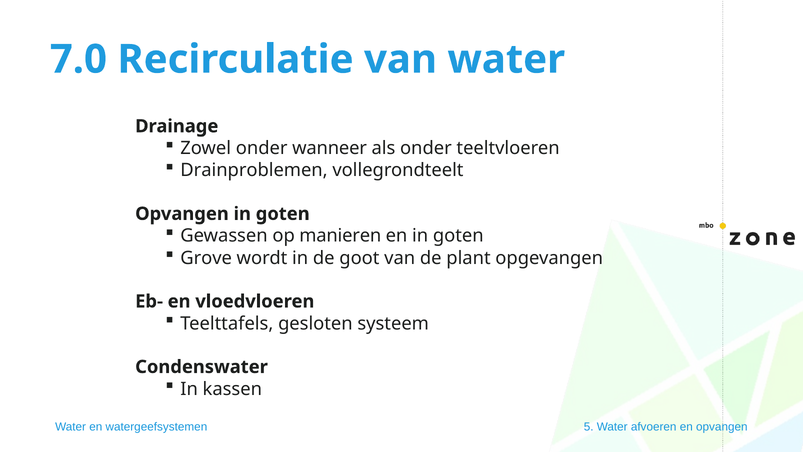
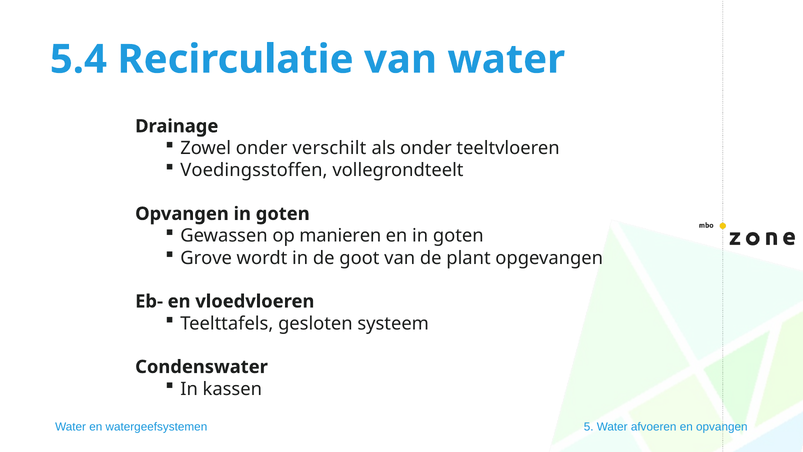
7.0: 7.0 -> 5.4
wanneer: wanneer -> verschilt
Drainproblemen: Drainproblemen -> Voedingsstoffen
